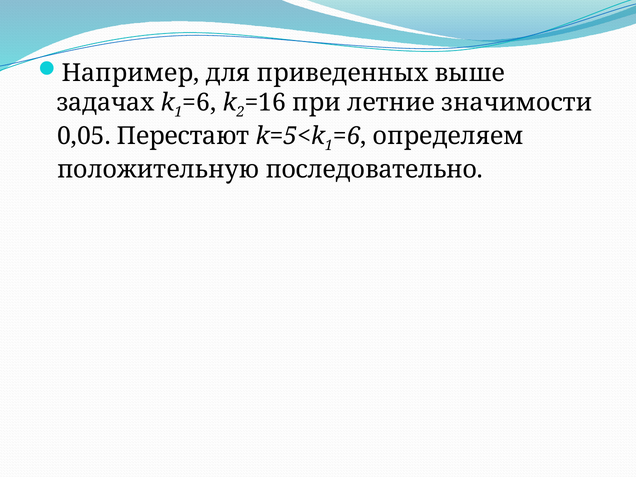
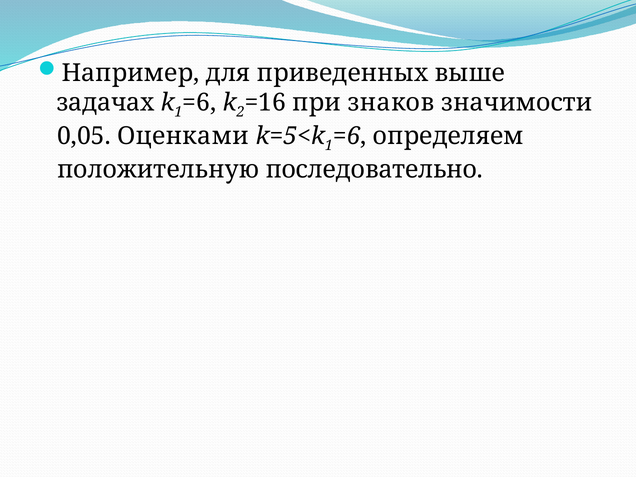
летние: летние -> знаков
Перестают: Перестают -> Оценками
